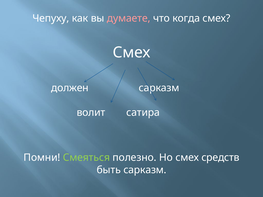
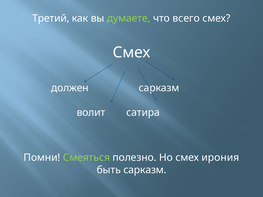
Чепуху: Чепуху -> Третий
думаете colour: pink -> light green
когда: когда -> всего
средств: средств -> ирония
